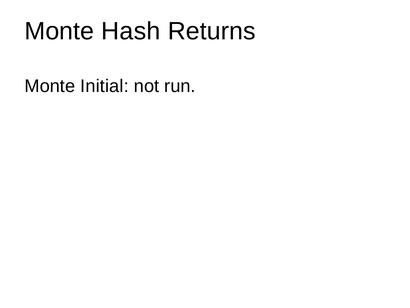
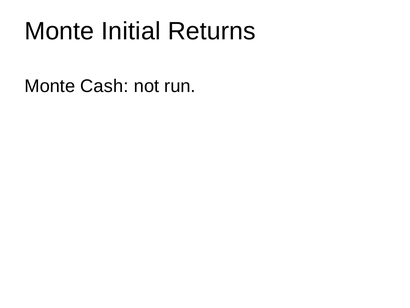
Hash: Hash -> Initial
Initial: Initial -> Cash
